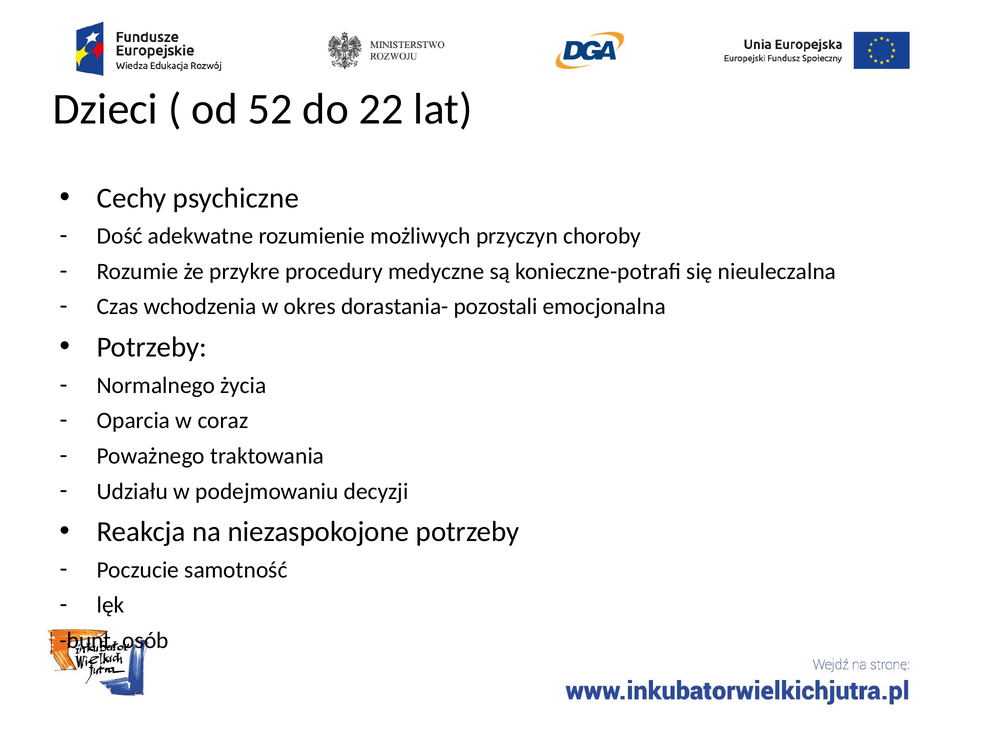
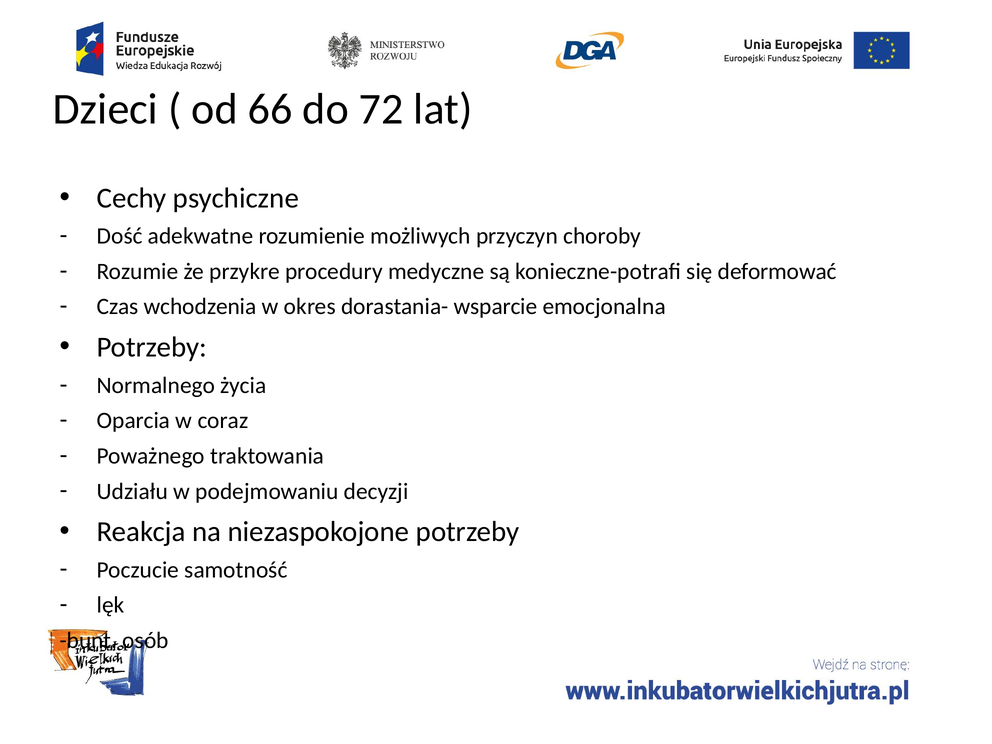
52: 52 -> 66
22: 22 -> 72
nieuleczalna: nieuleczalna -> deformować
pozostali: pozostali -> wsparcie
